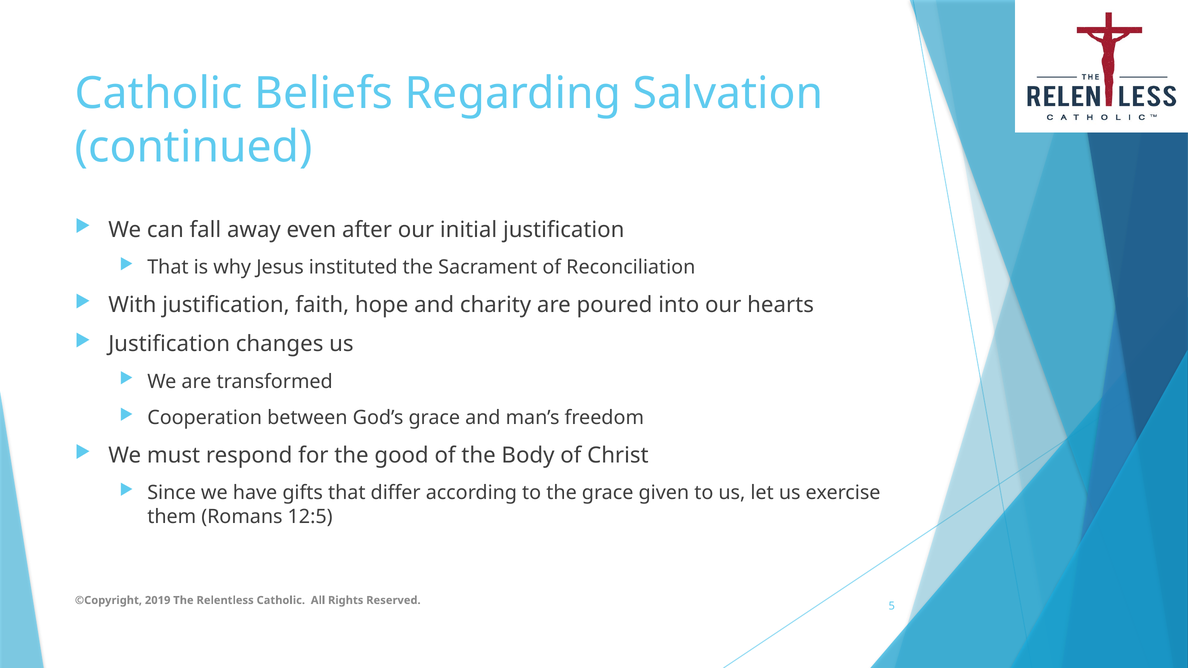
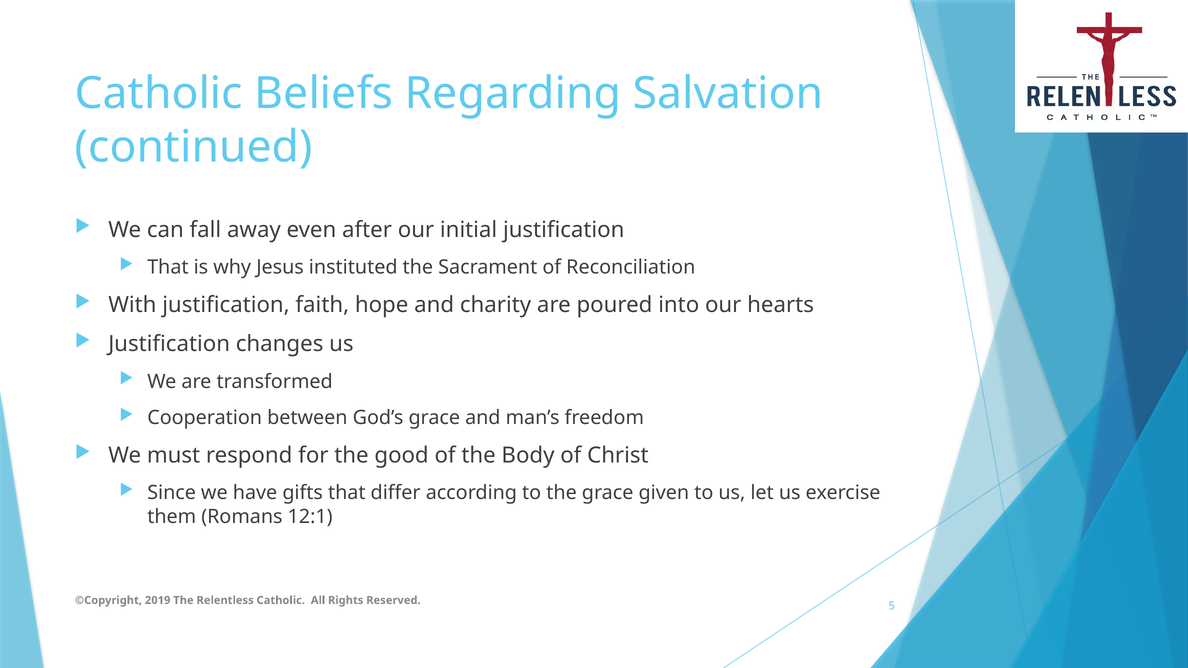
12:5: 12:5 -> 12:1
